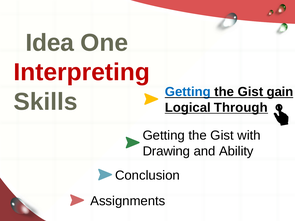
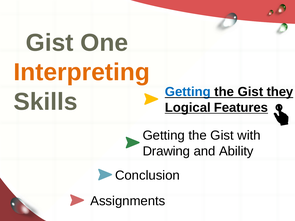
Idea at (50, 43): Idea -> Gist
Interpreting colour: red -> orange
gain: gain -> they
Through: Through -> Features
